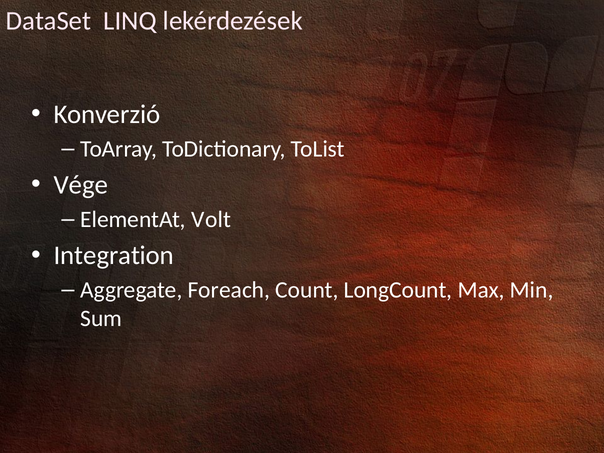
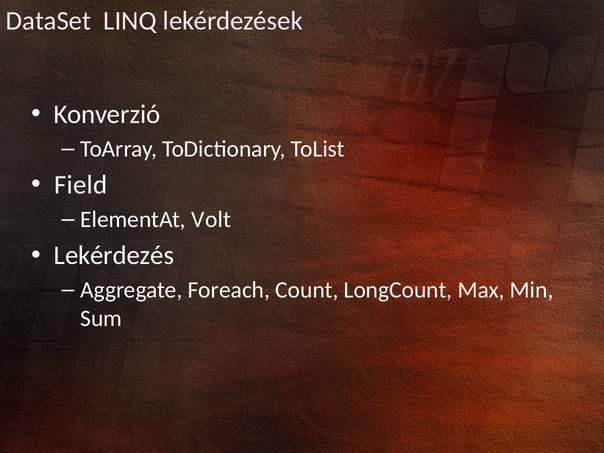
Vége: Vége -> Field
Integration: Integration -> Lekérdezés
